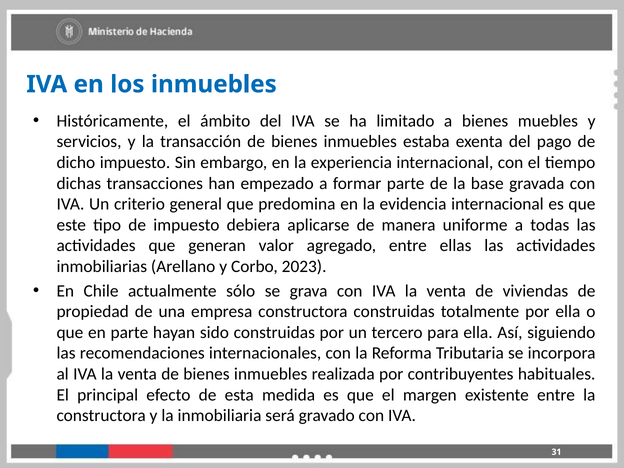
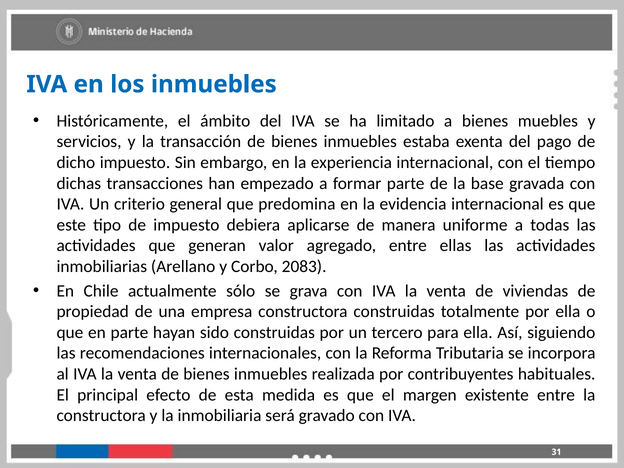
2023: 2023 -> 2083
